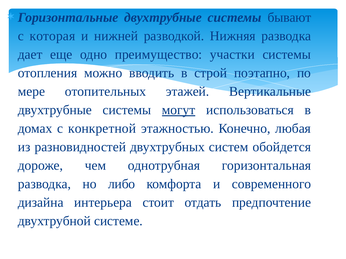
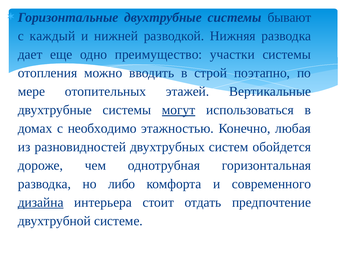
которая: которая -> каждый
конкретной: конкретной -> необходимо
дизайна underline: none -> present
